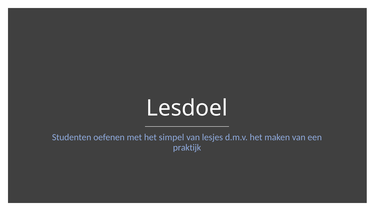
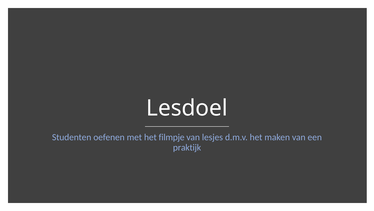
simpel: simpel -> filmpje
